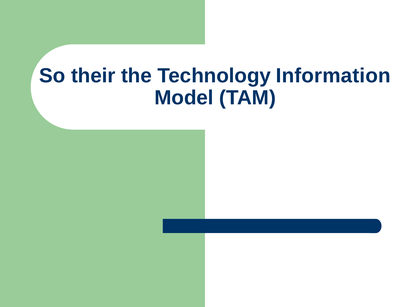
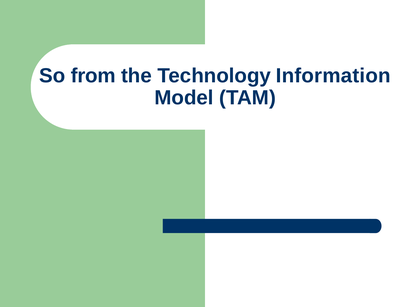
their: their -> from
